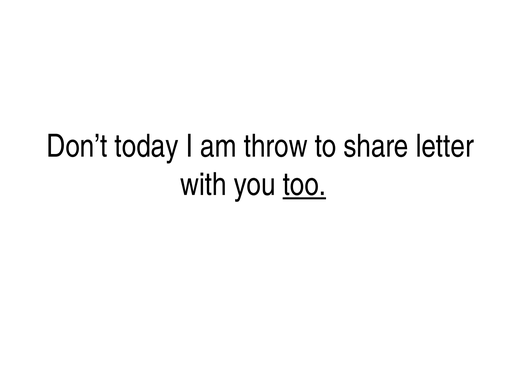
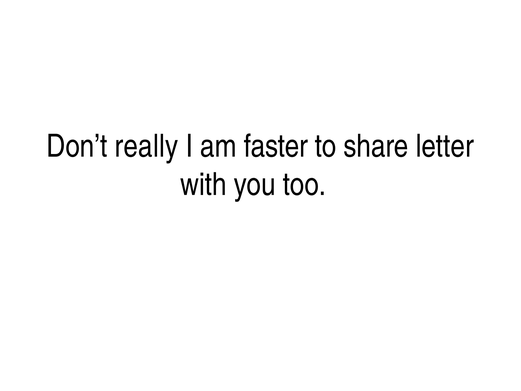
today: today -> really
throw: throw -> faster
too underline: present -> none
